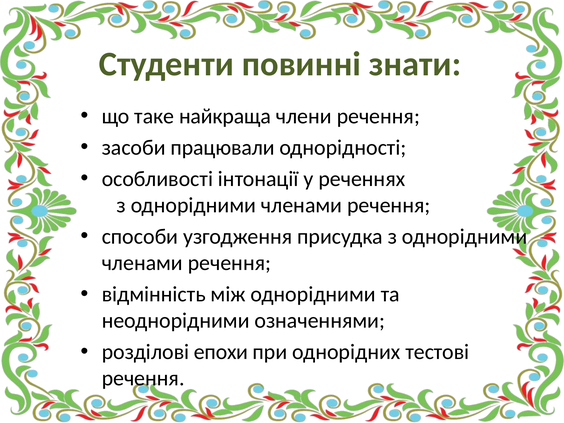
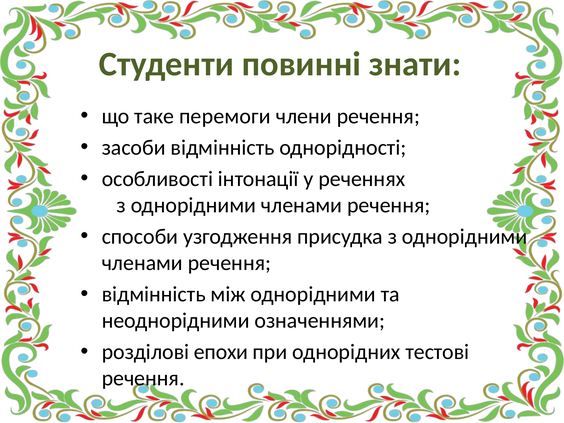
найкраща: найкраща -> перемоги
засоби працювали: працювали -> відмінність
